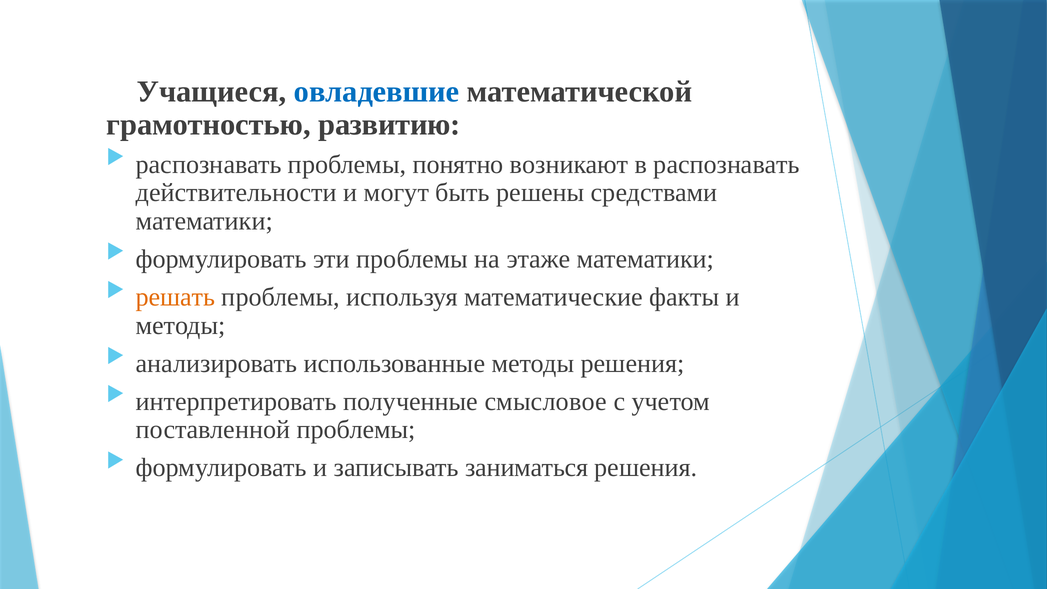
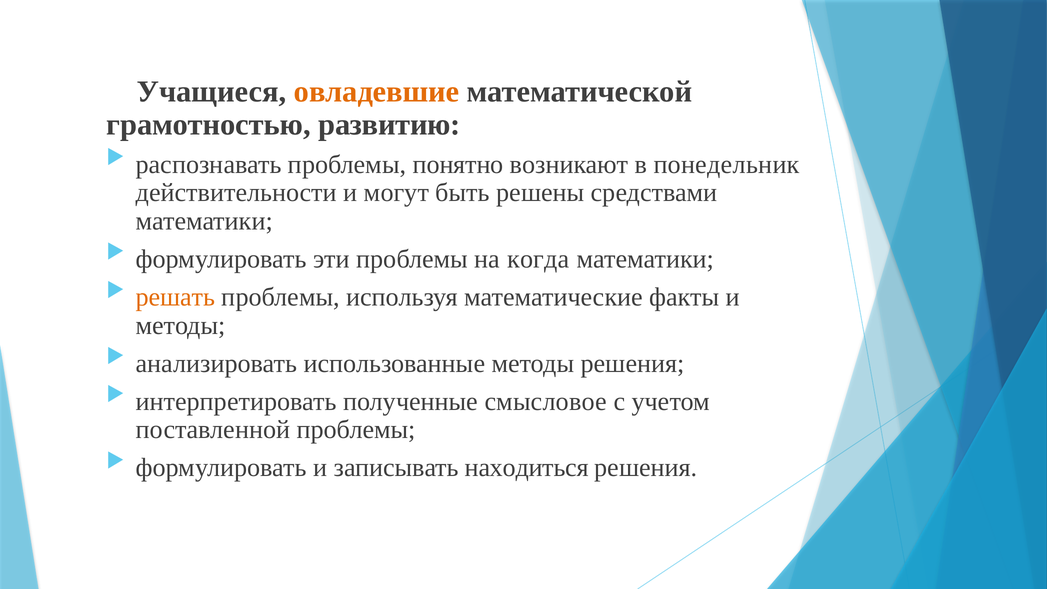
овладевшие colour: blue -> orange
в распознавать: распознавать -> понедельник
этаже: этаже -> когда
заниматься: заниматься -> находиться
